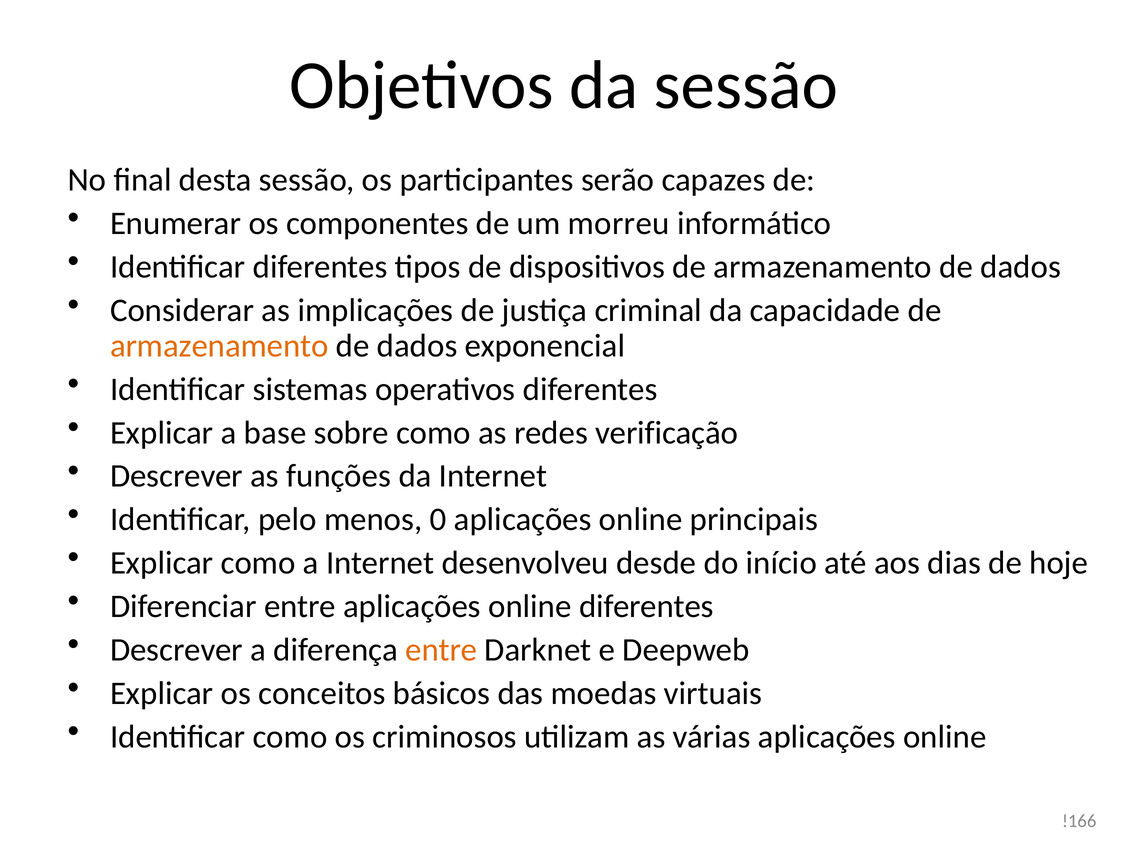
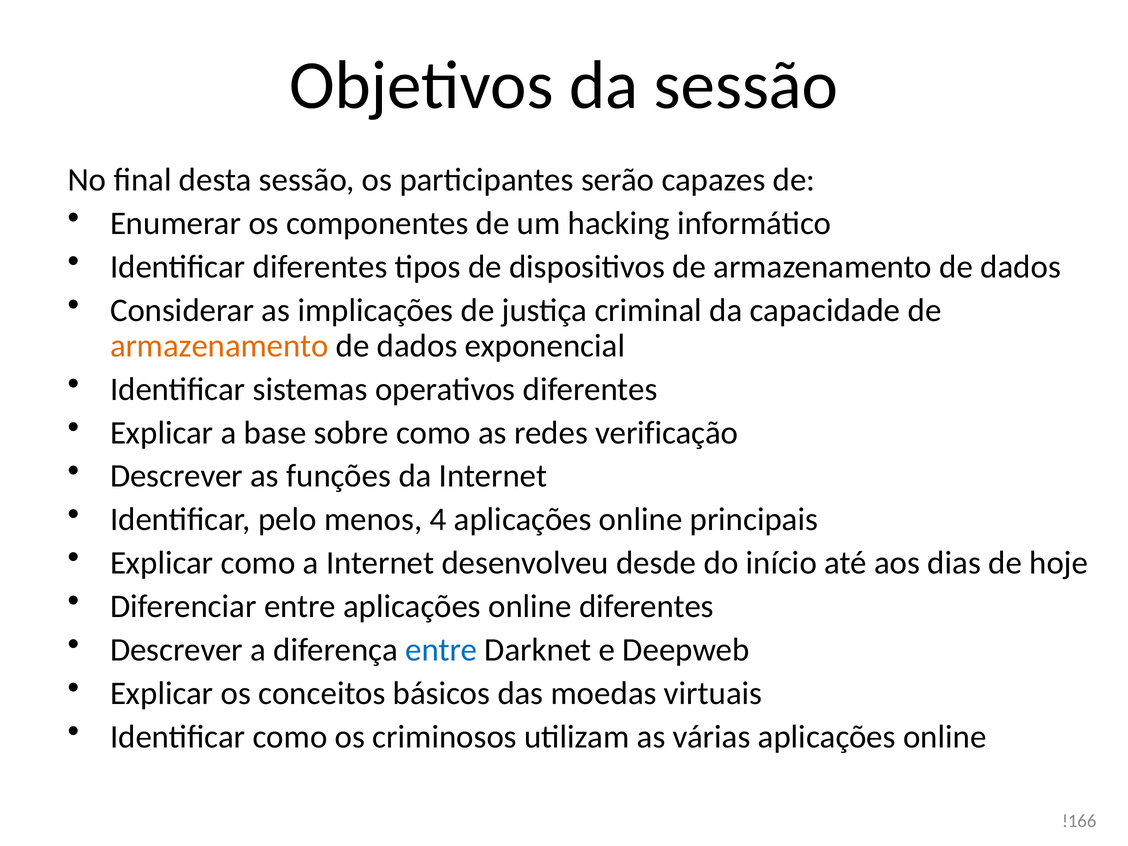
morreu: morreu -> hacking
0: 0 -> 4
entre at (441, 650) colour: orange -> blue
